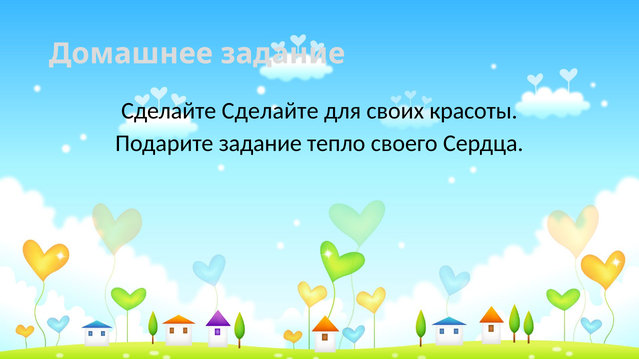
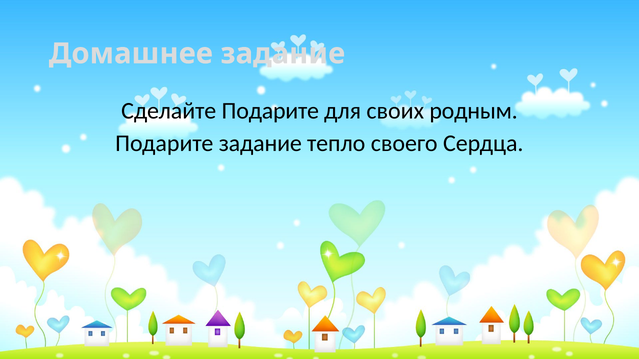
Сделайте Сделайте: Сделайте -> Подарите
красоты: красоты -> родным
